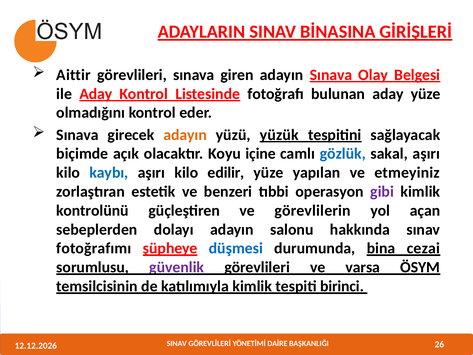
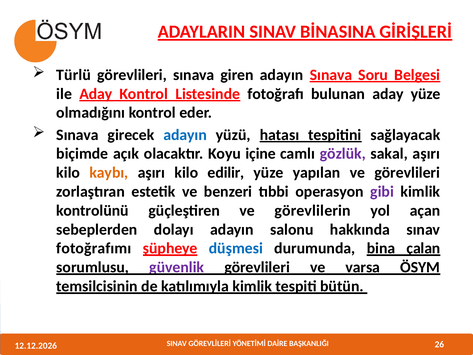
Aittir: Aittir -> Türlü
Olay: Olay -> Soru
adayın at (185, 135) colour: orange -> blue
yüzük: yüzük -> hatası
gözlük colour: blue -> purple
kaybı colour: blue -> orange
ve etmeyiniz: etmeyiniz -> görevlileri
cezai: cezai -> çalan
birinci: birinci -> bütün
